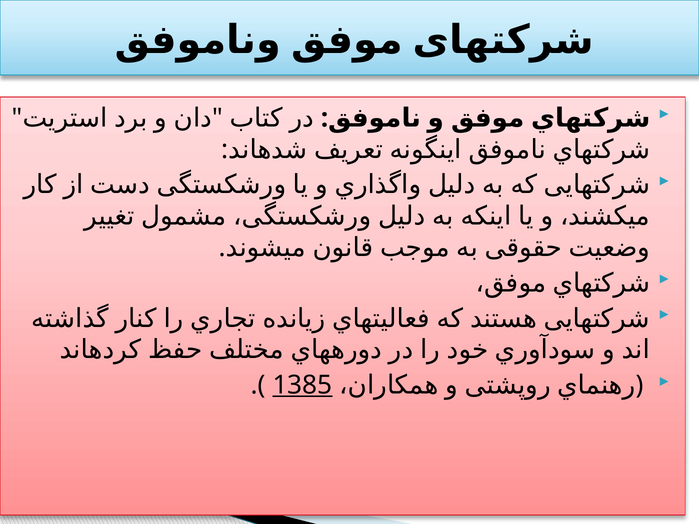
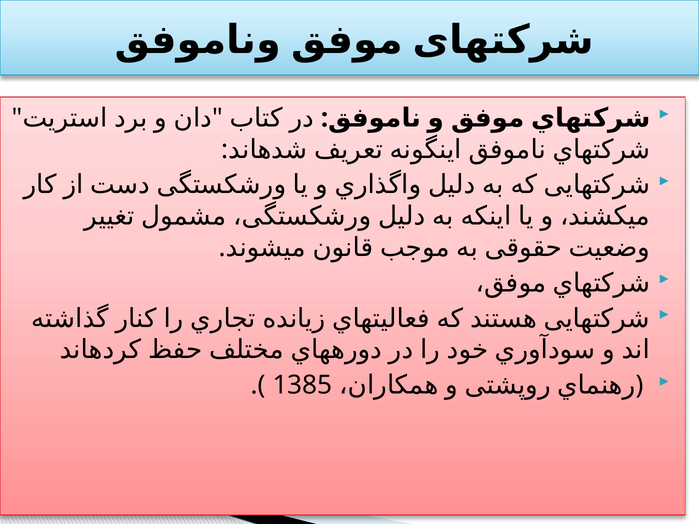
1385 underline: present -> none
